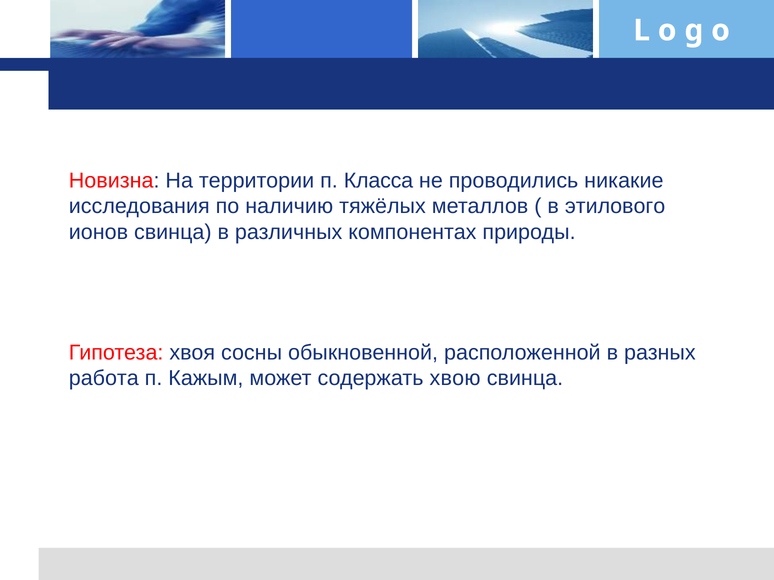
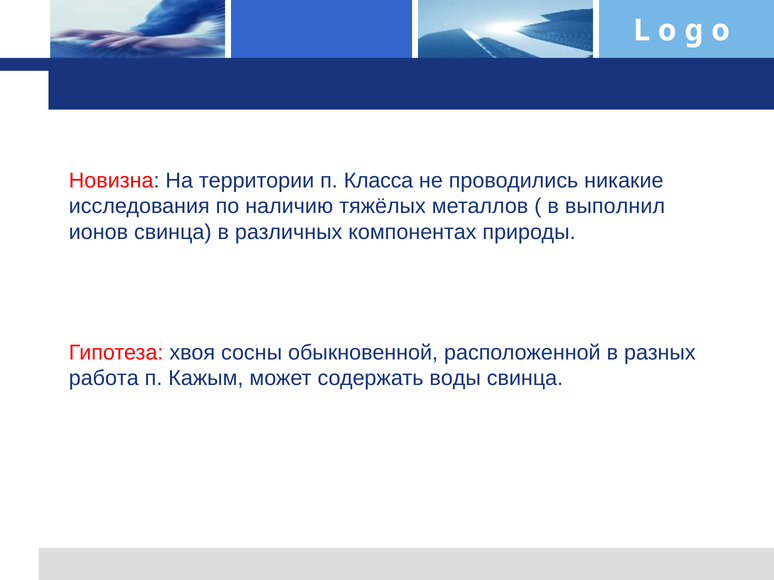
этилового: этилового -> выполнил
хвою: хвою -> воды
